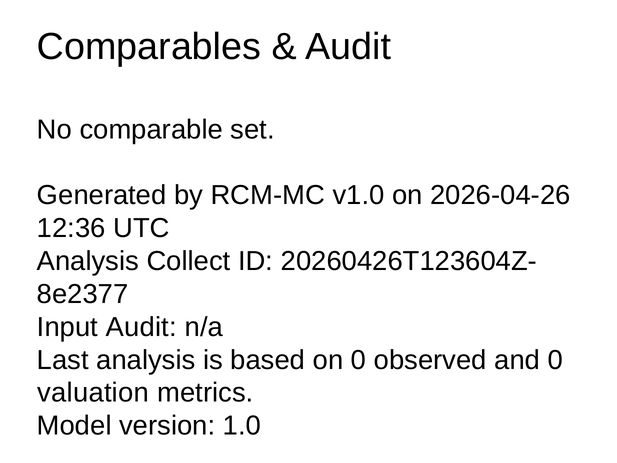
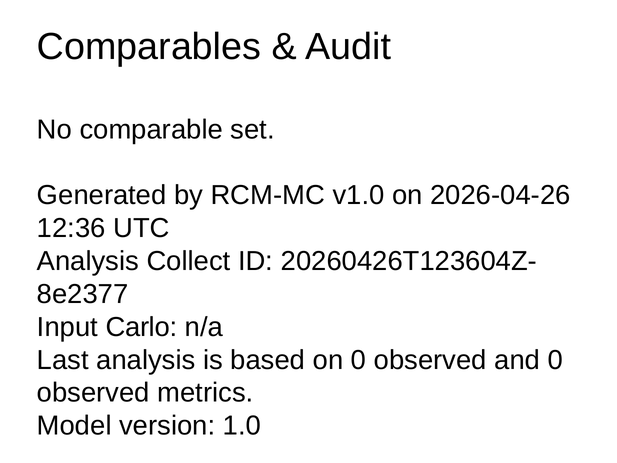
Input Audit: Audit -> Carlo
valuation at (93, 393): valuation -> observed
